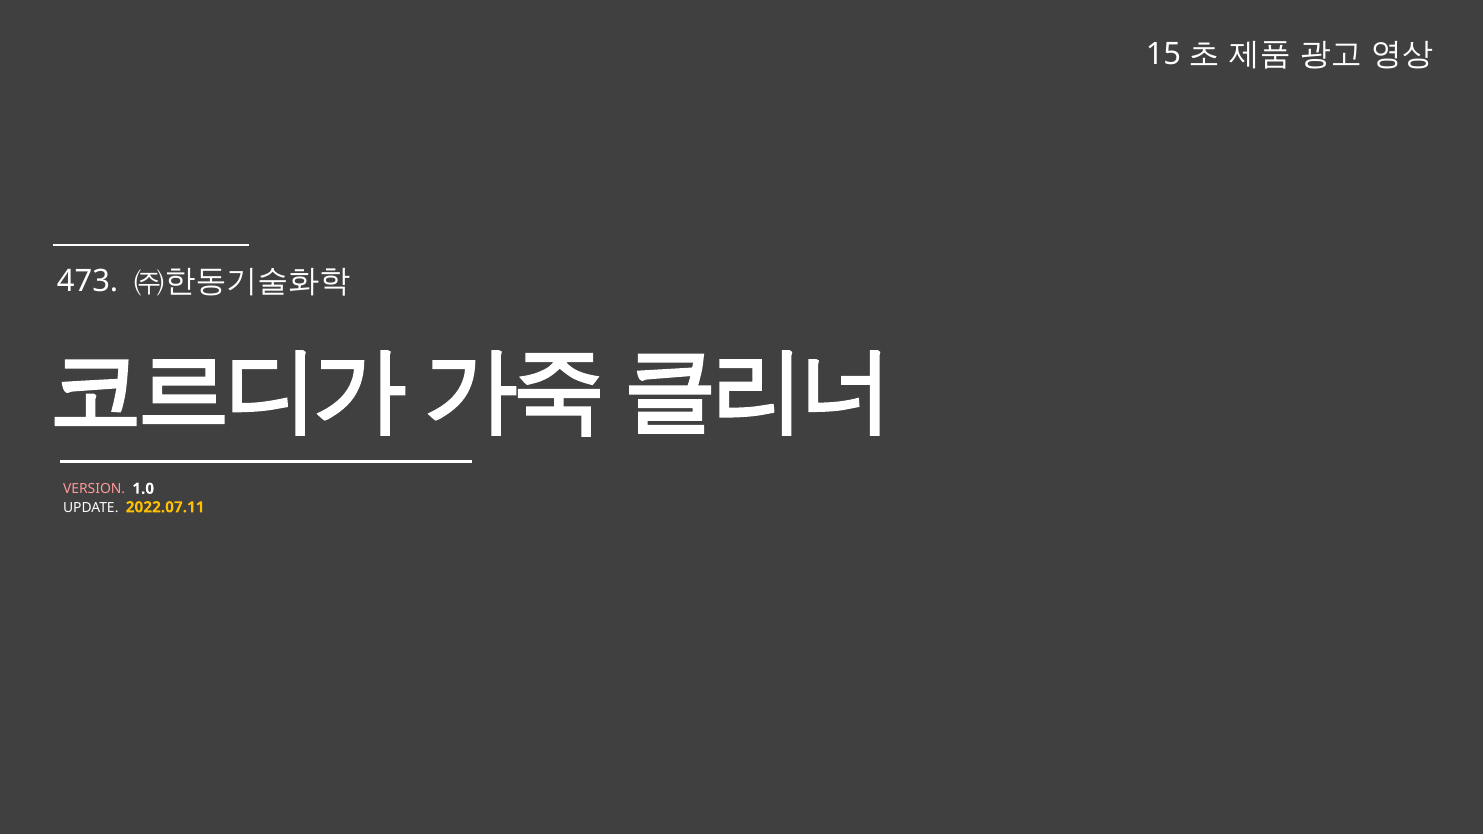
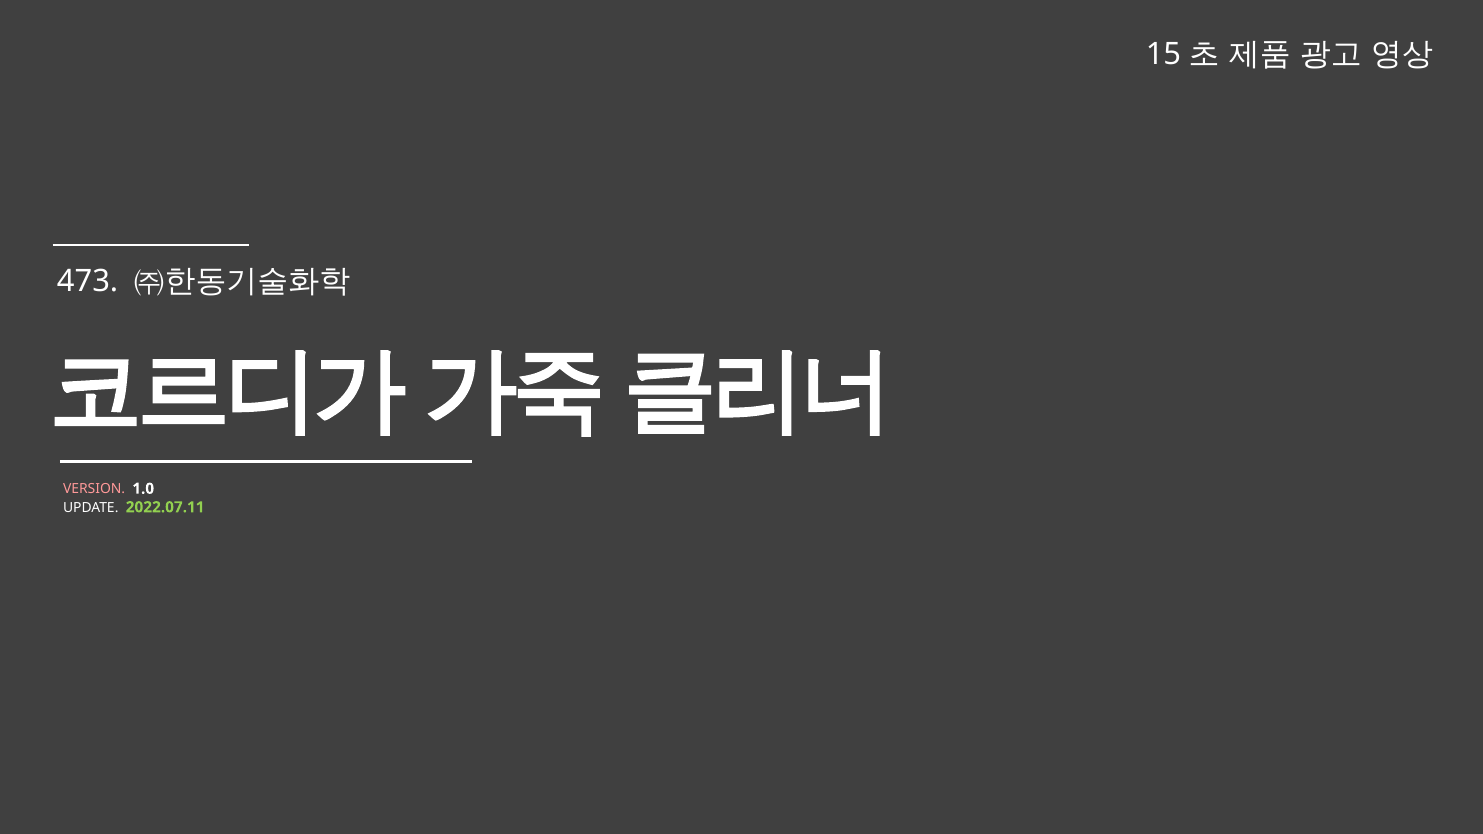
2022.07.11 colour: yellow -> light green
